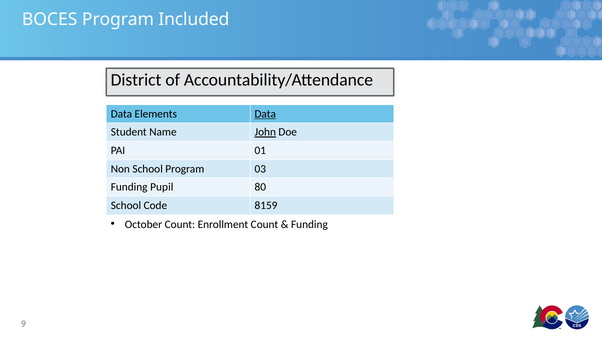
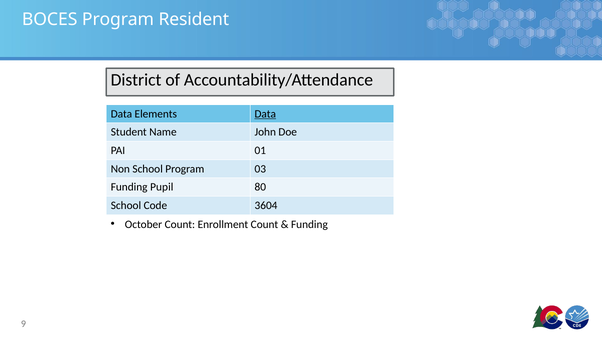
Included: Included -> Resident
John underline: present -> none
8159: 8159 -> 3604
